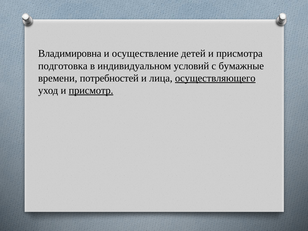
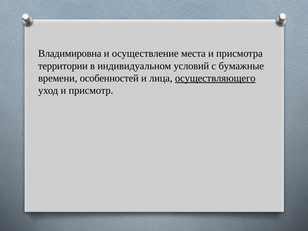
детей: детей -> места
подготовка: подготовка -> территории
потребностей: потребностей -> особенностей
присмотр underline: present -> none
